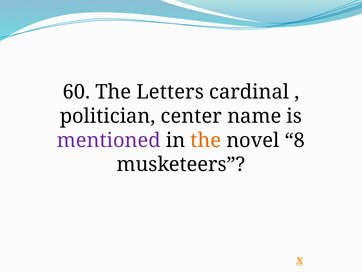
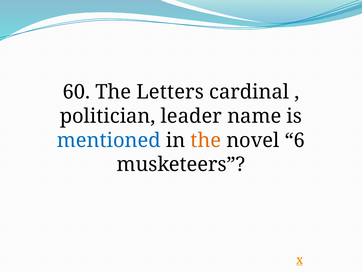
center: center -> leader
mentioned colour: purple -> blue
8: 8 -> 6
